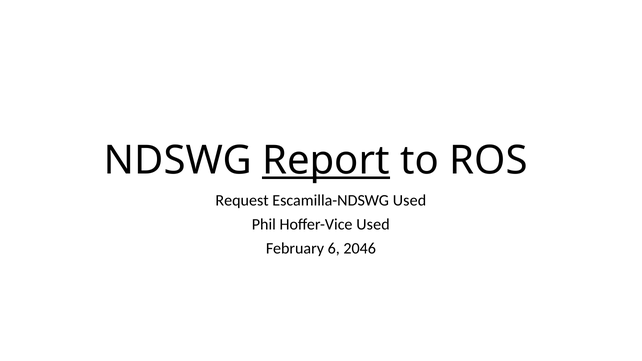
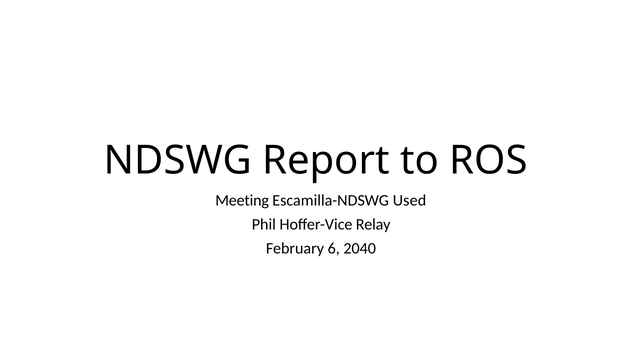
Report underline: present -> none
Request: Request -> Meeting
Hoffer-Vice Used: Used -> Relay
2046: 2046 -> 2040
